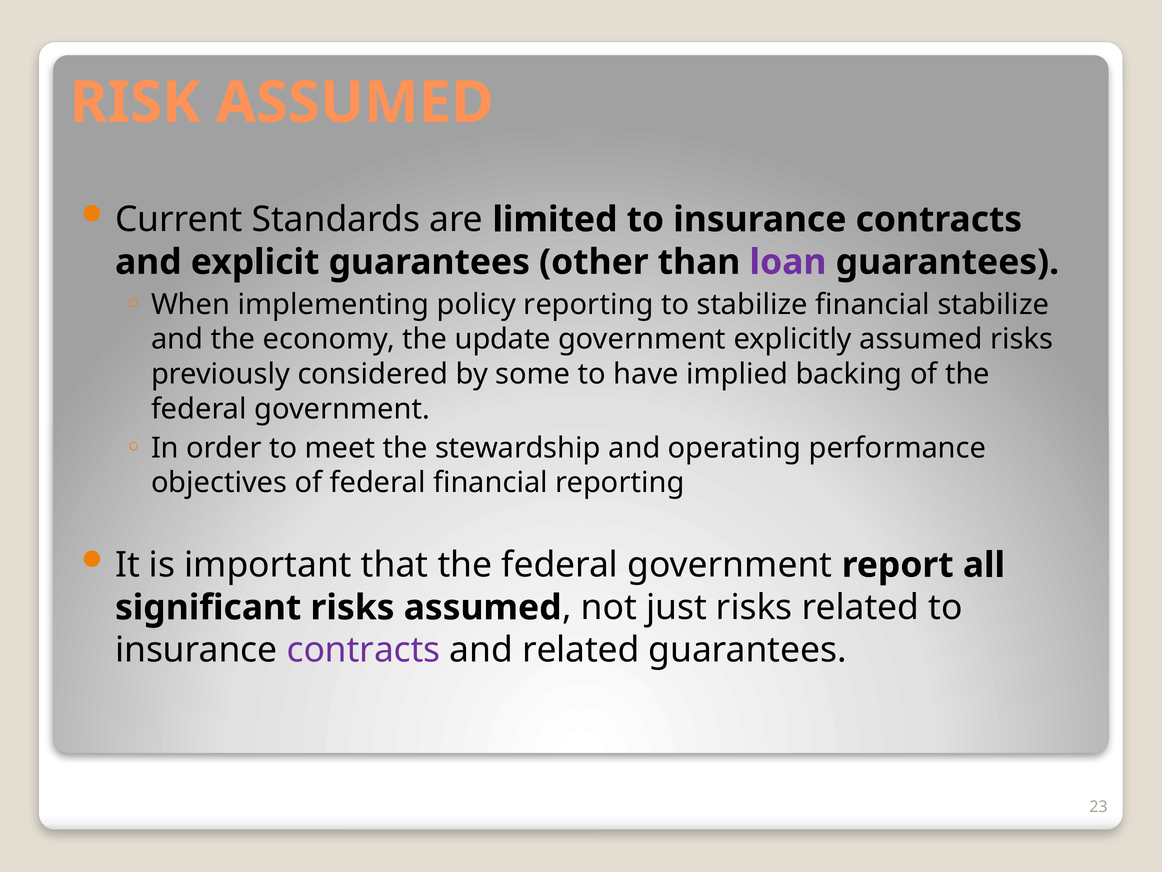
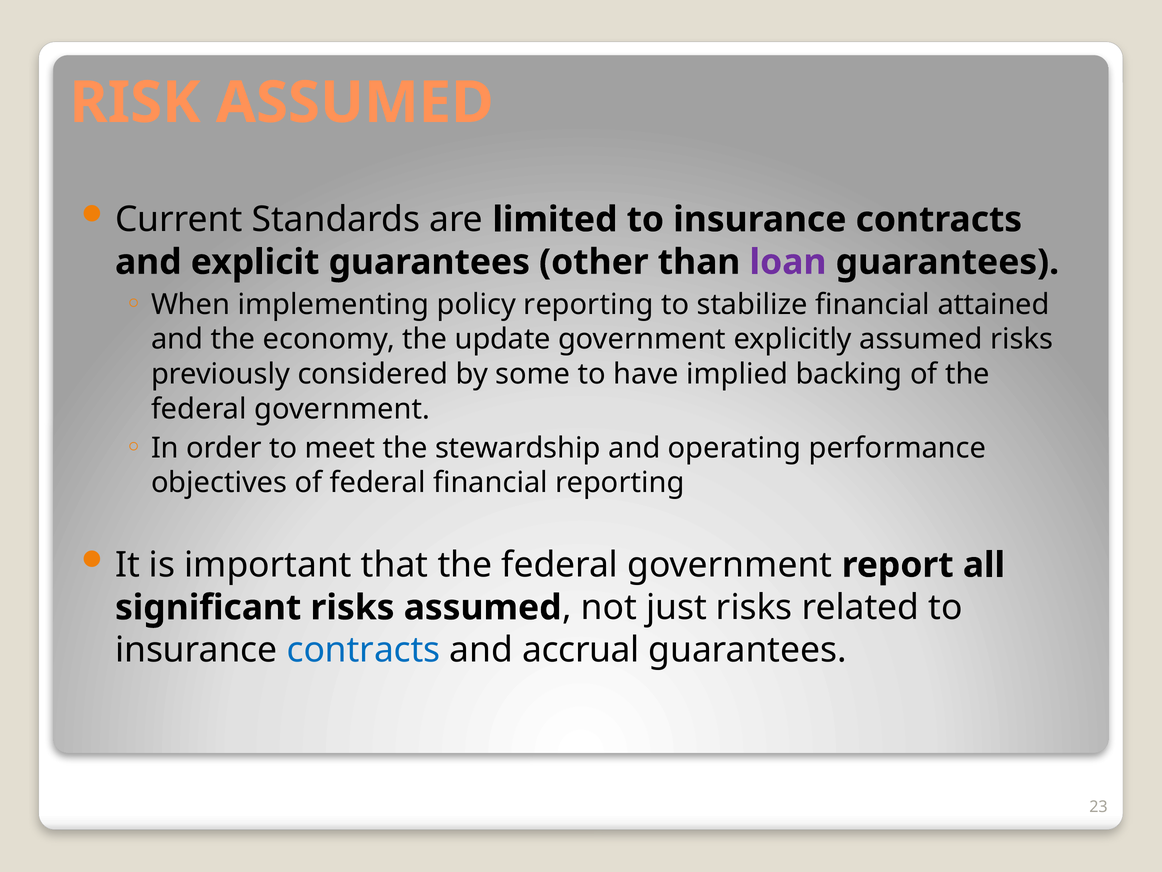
financial stabilize: stabilize -> attained
contracts at (364, 650) colour: purple -> blue
and related: related -> accrual
